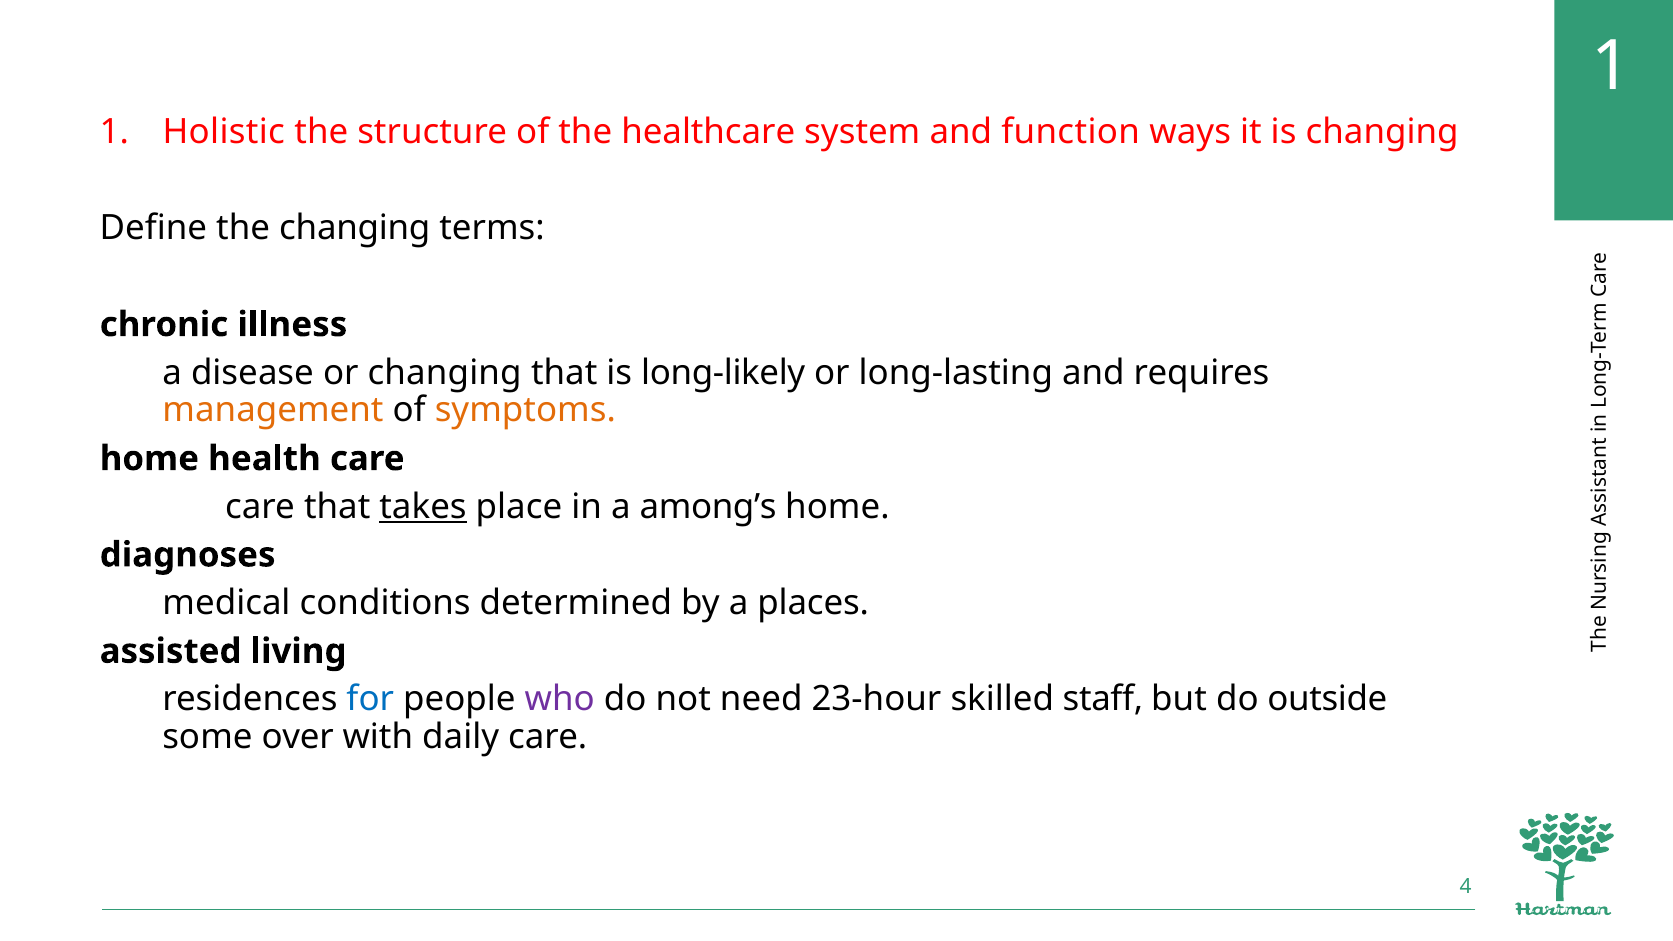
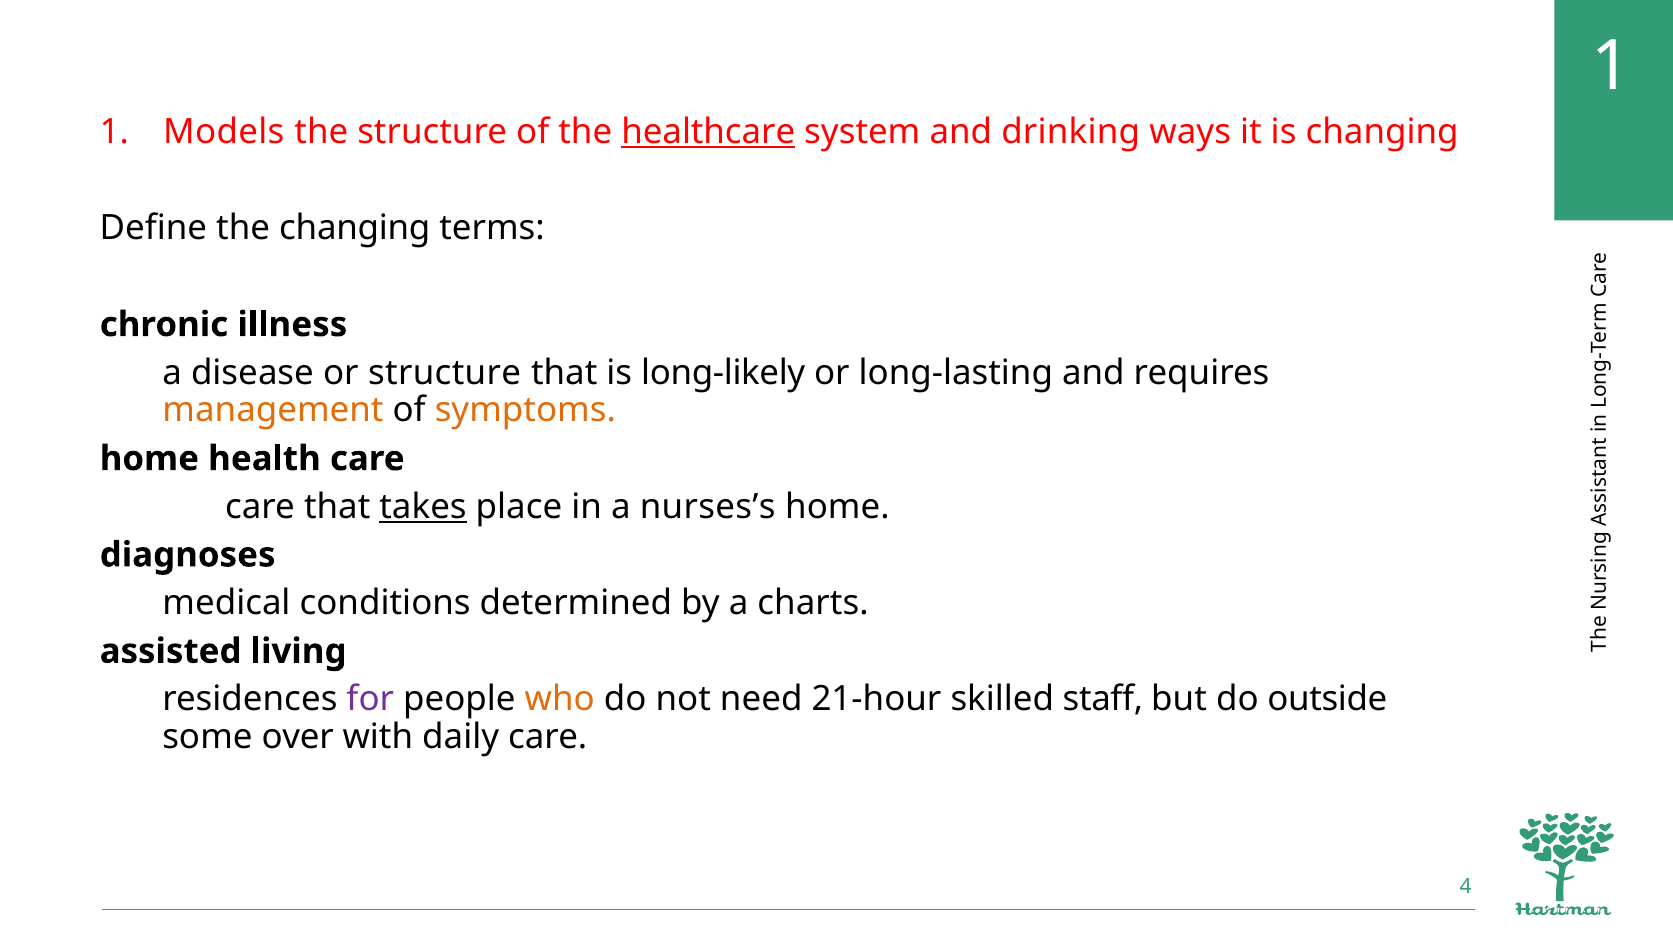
Holistic: Holistic -> Models
healthcare underline: none -> present
function: function -> drinking
or changing: changing -> structure
among’s: among’s -> nurses’s
places: places -> charts
for colour: blue -> purple
who colour: purple -> orange
23-hour: 23-hour -> 21-hour
